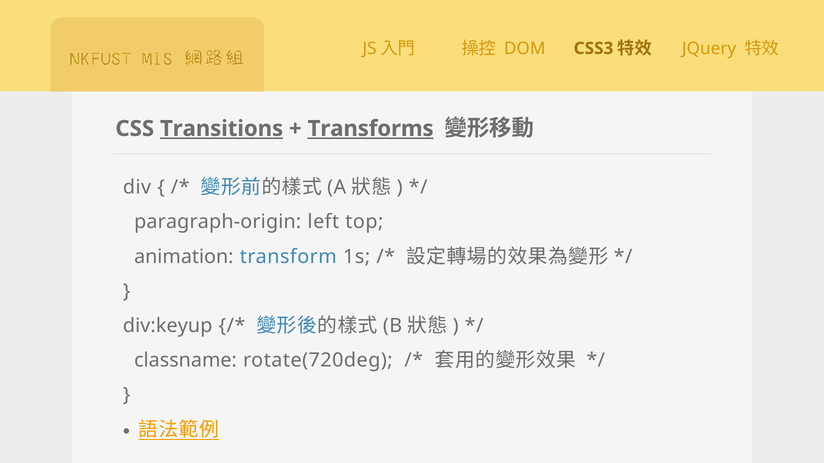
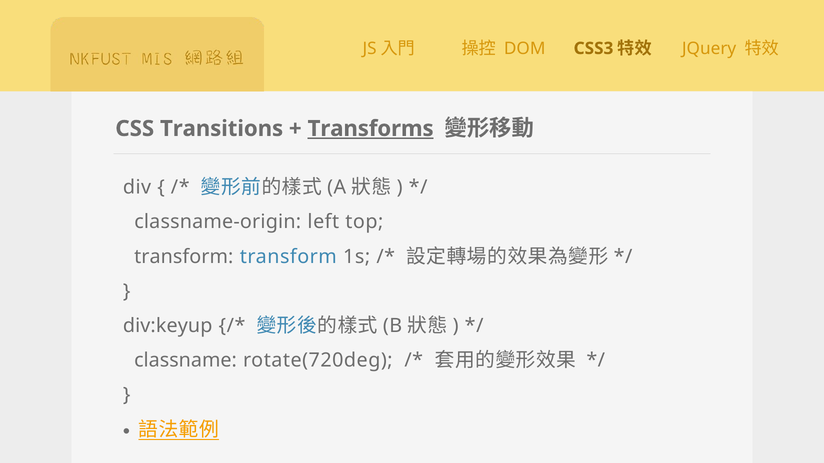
Transitions underline: present -> none
paragraph-origin: paragraph-origin -> classname-origin
animation at (184, 257): animation -> transform
